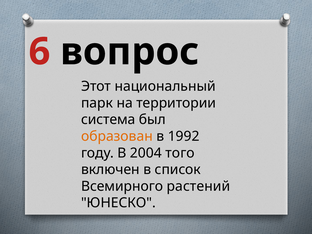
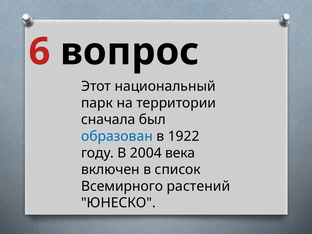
система: система -> сначала
образован colour: orange -> blue
1992: 1992 -> 1922
того: того -> века
